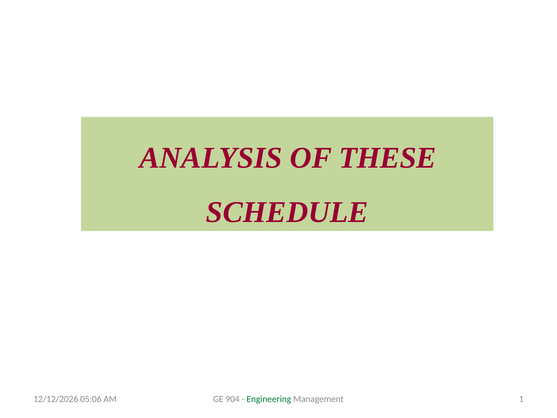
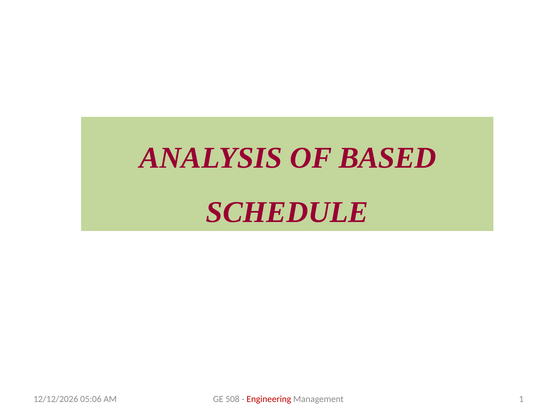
THESE: THESE -> BASED
904: 904 -> 508
Engineering colour: green -> red
